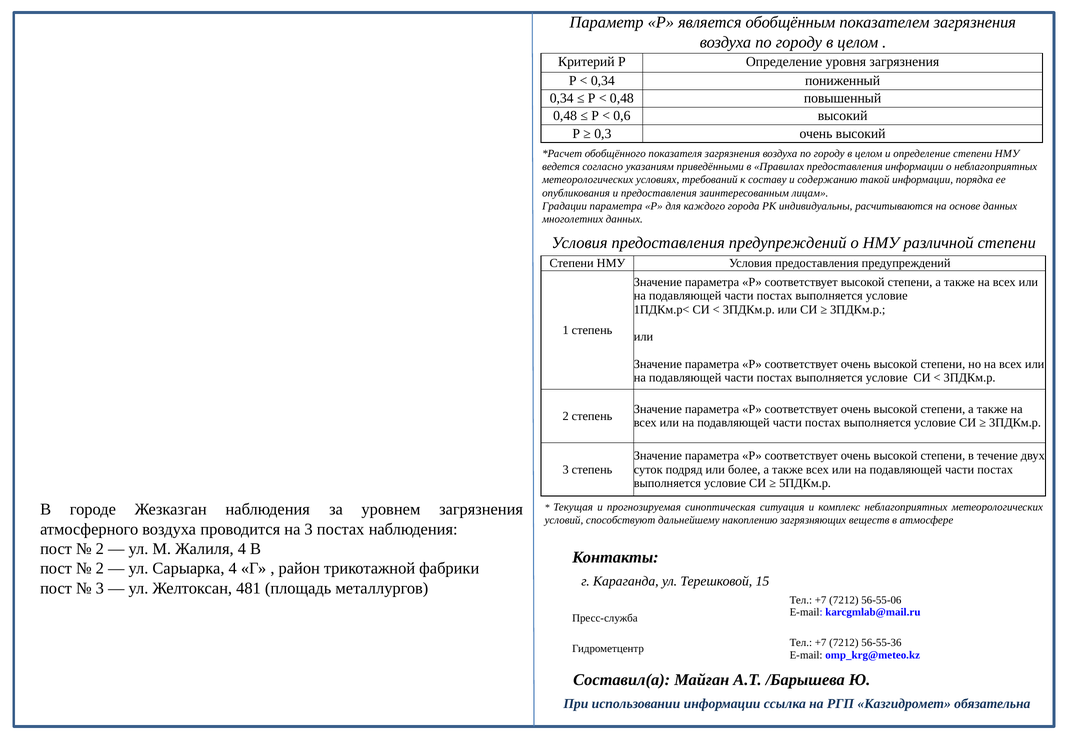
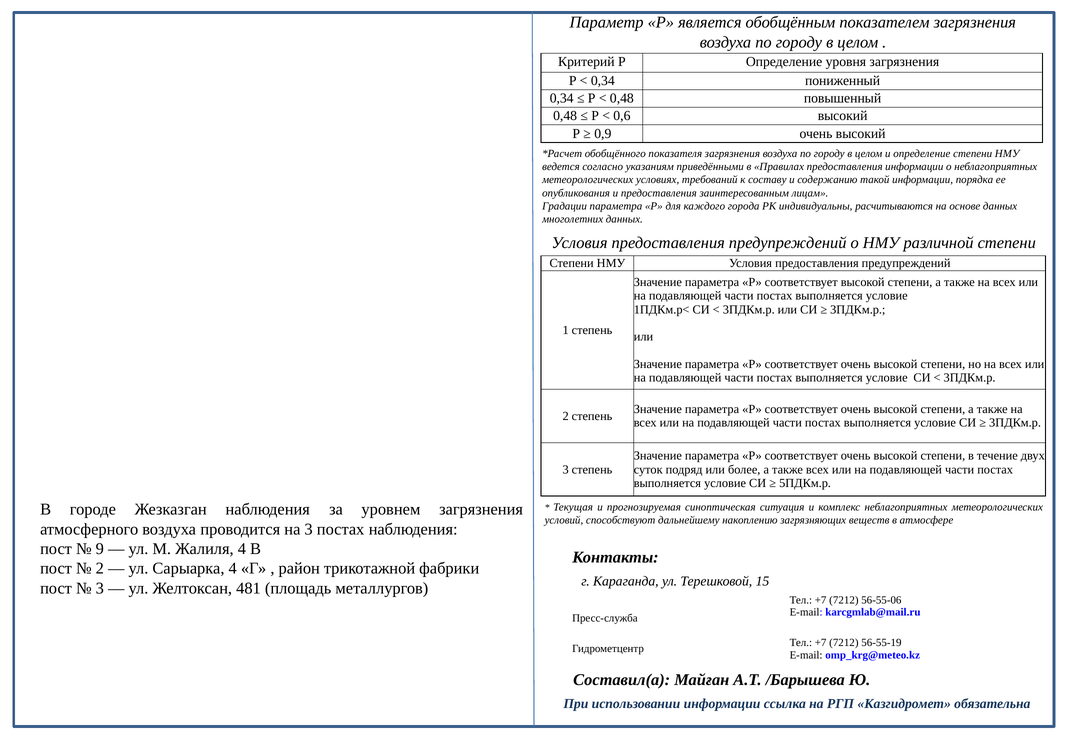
0,3: 0,3 -> 0,9
2 at (100, 549): 2 -> 9
56-55-36: 56-55-36 -> 56-55-19
